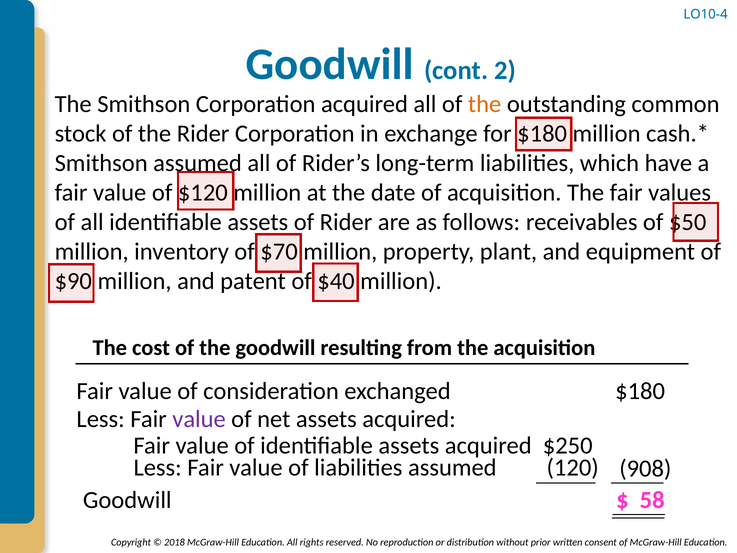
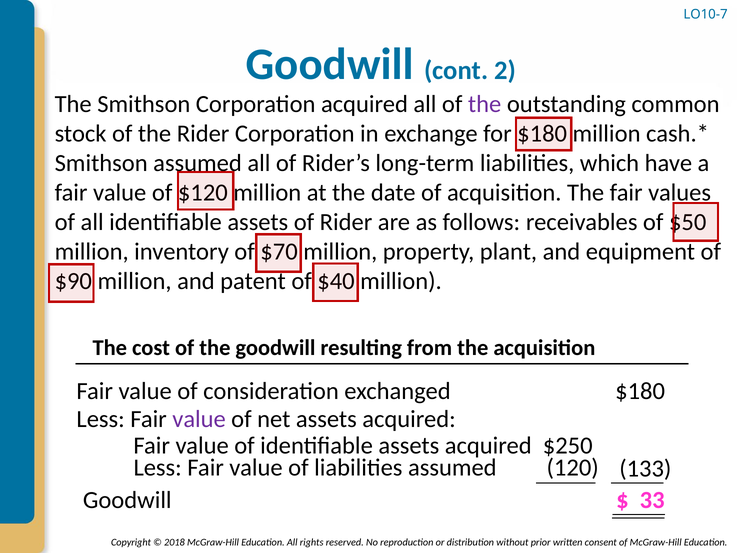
LO10-4: LO10-4 -> LO10-7
the at (485, 104) colour: orange -> purple
908: 908 -> 133
58: 58 -> 33
